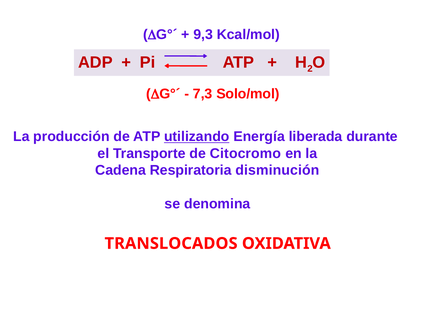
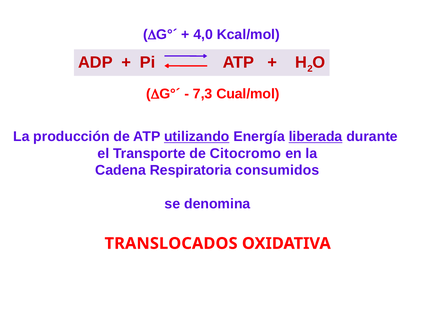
9,3: 9,3 -> 4,0
Solo/mol: Solo/mol -> Cual/mol
liberada underline: none -> present
disminución: disminución -> consumidos
